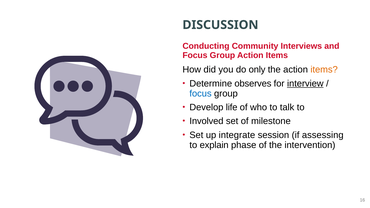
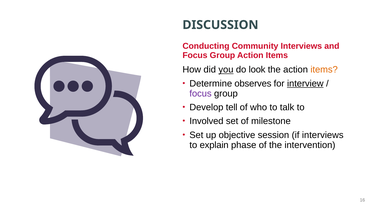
you underline: none -> present
only: only -> look
focus at (201, 94) colour: blue -> purple
life: life -> tell
integrate: integrate -> objective
if assessing: assessing -> interviews
